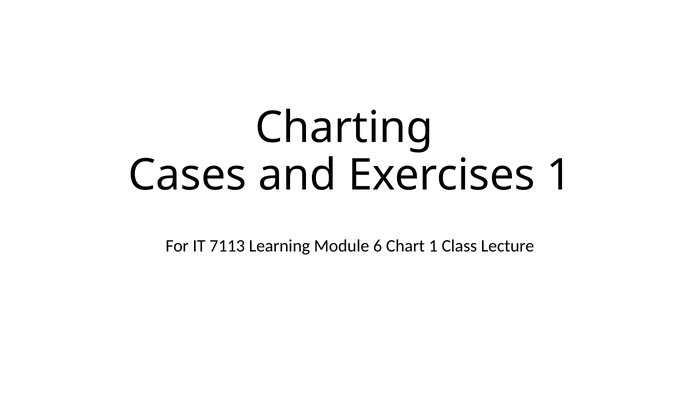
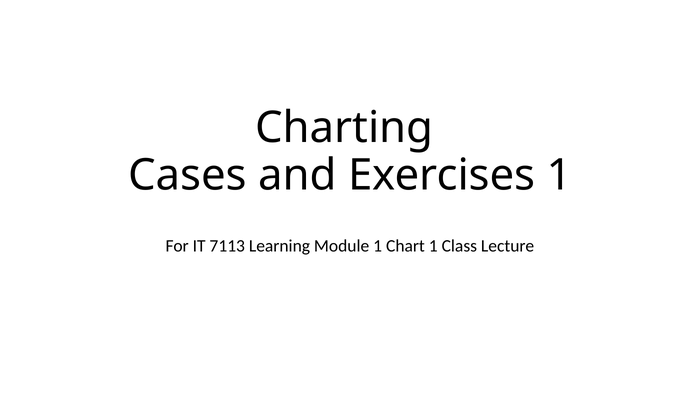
Module 6: 6 -> 1
